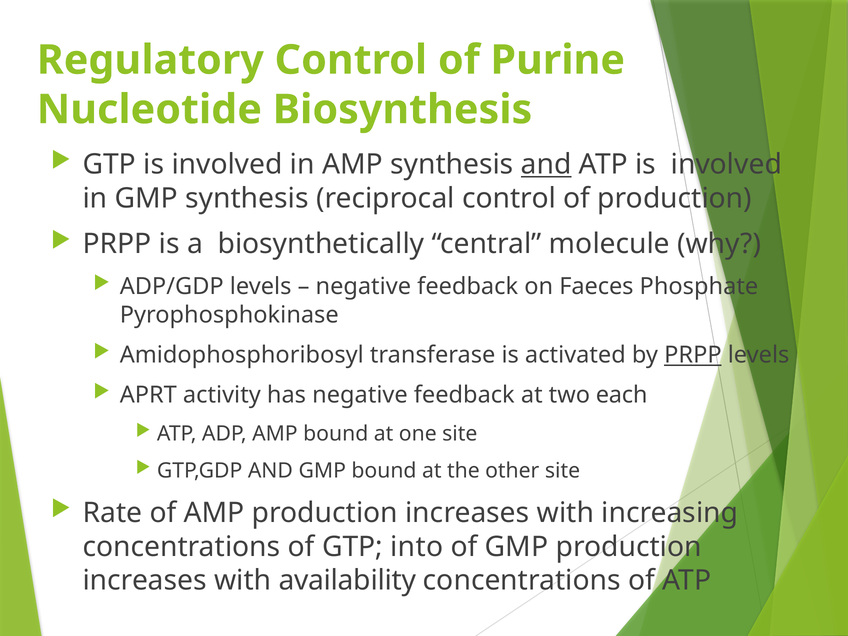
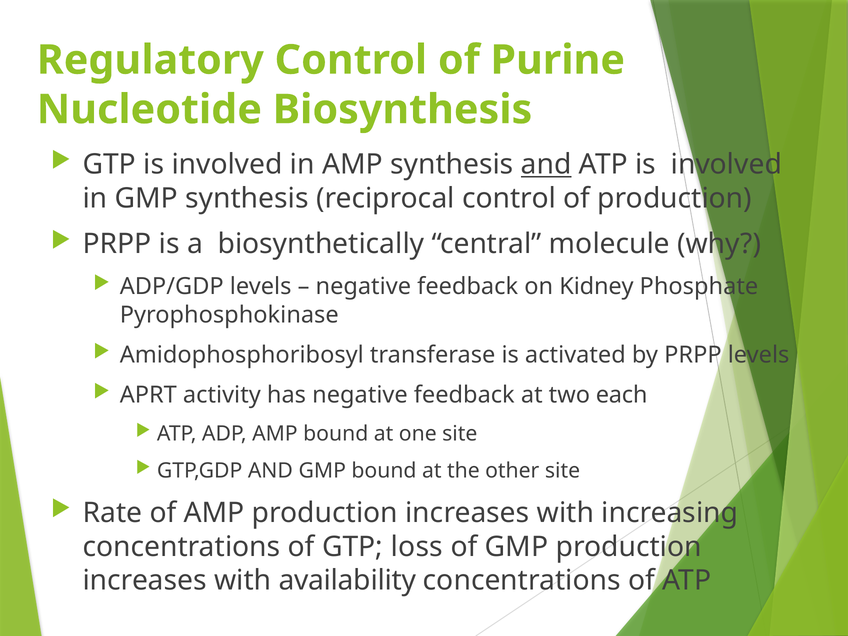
Faeces: Faeces -> Kidney
PRPP at (693, 355) underline: present -> none
into: into -> loss
